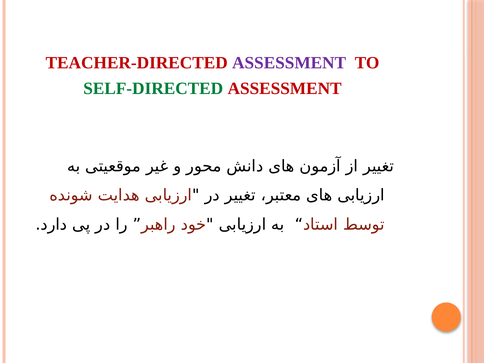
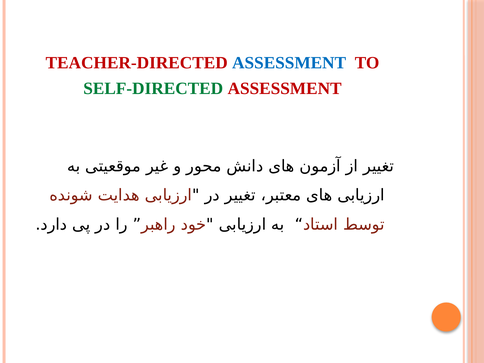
ASSESSMENT at (289, 63) colour: purple -> blue
